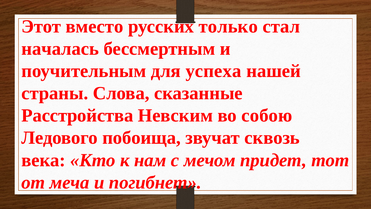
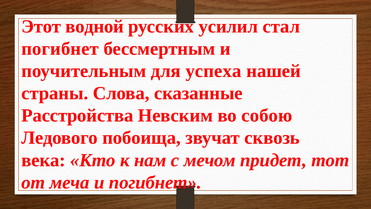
вместо: вместо -> водной
только: только -> усилил
началась at (60, 49): началась -> погибнет
